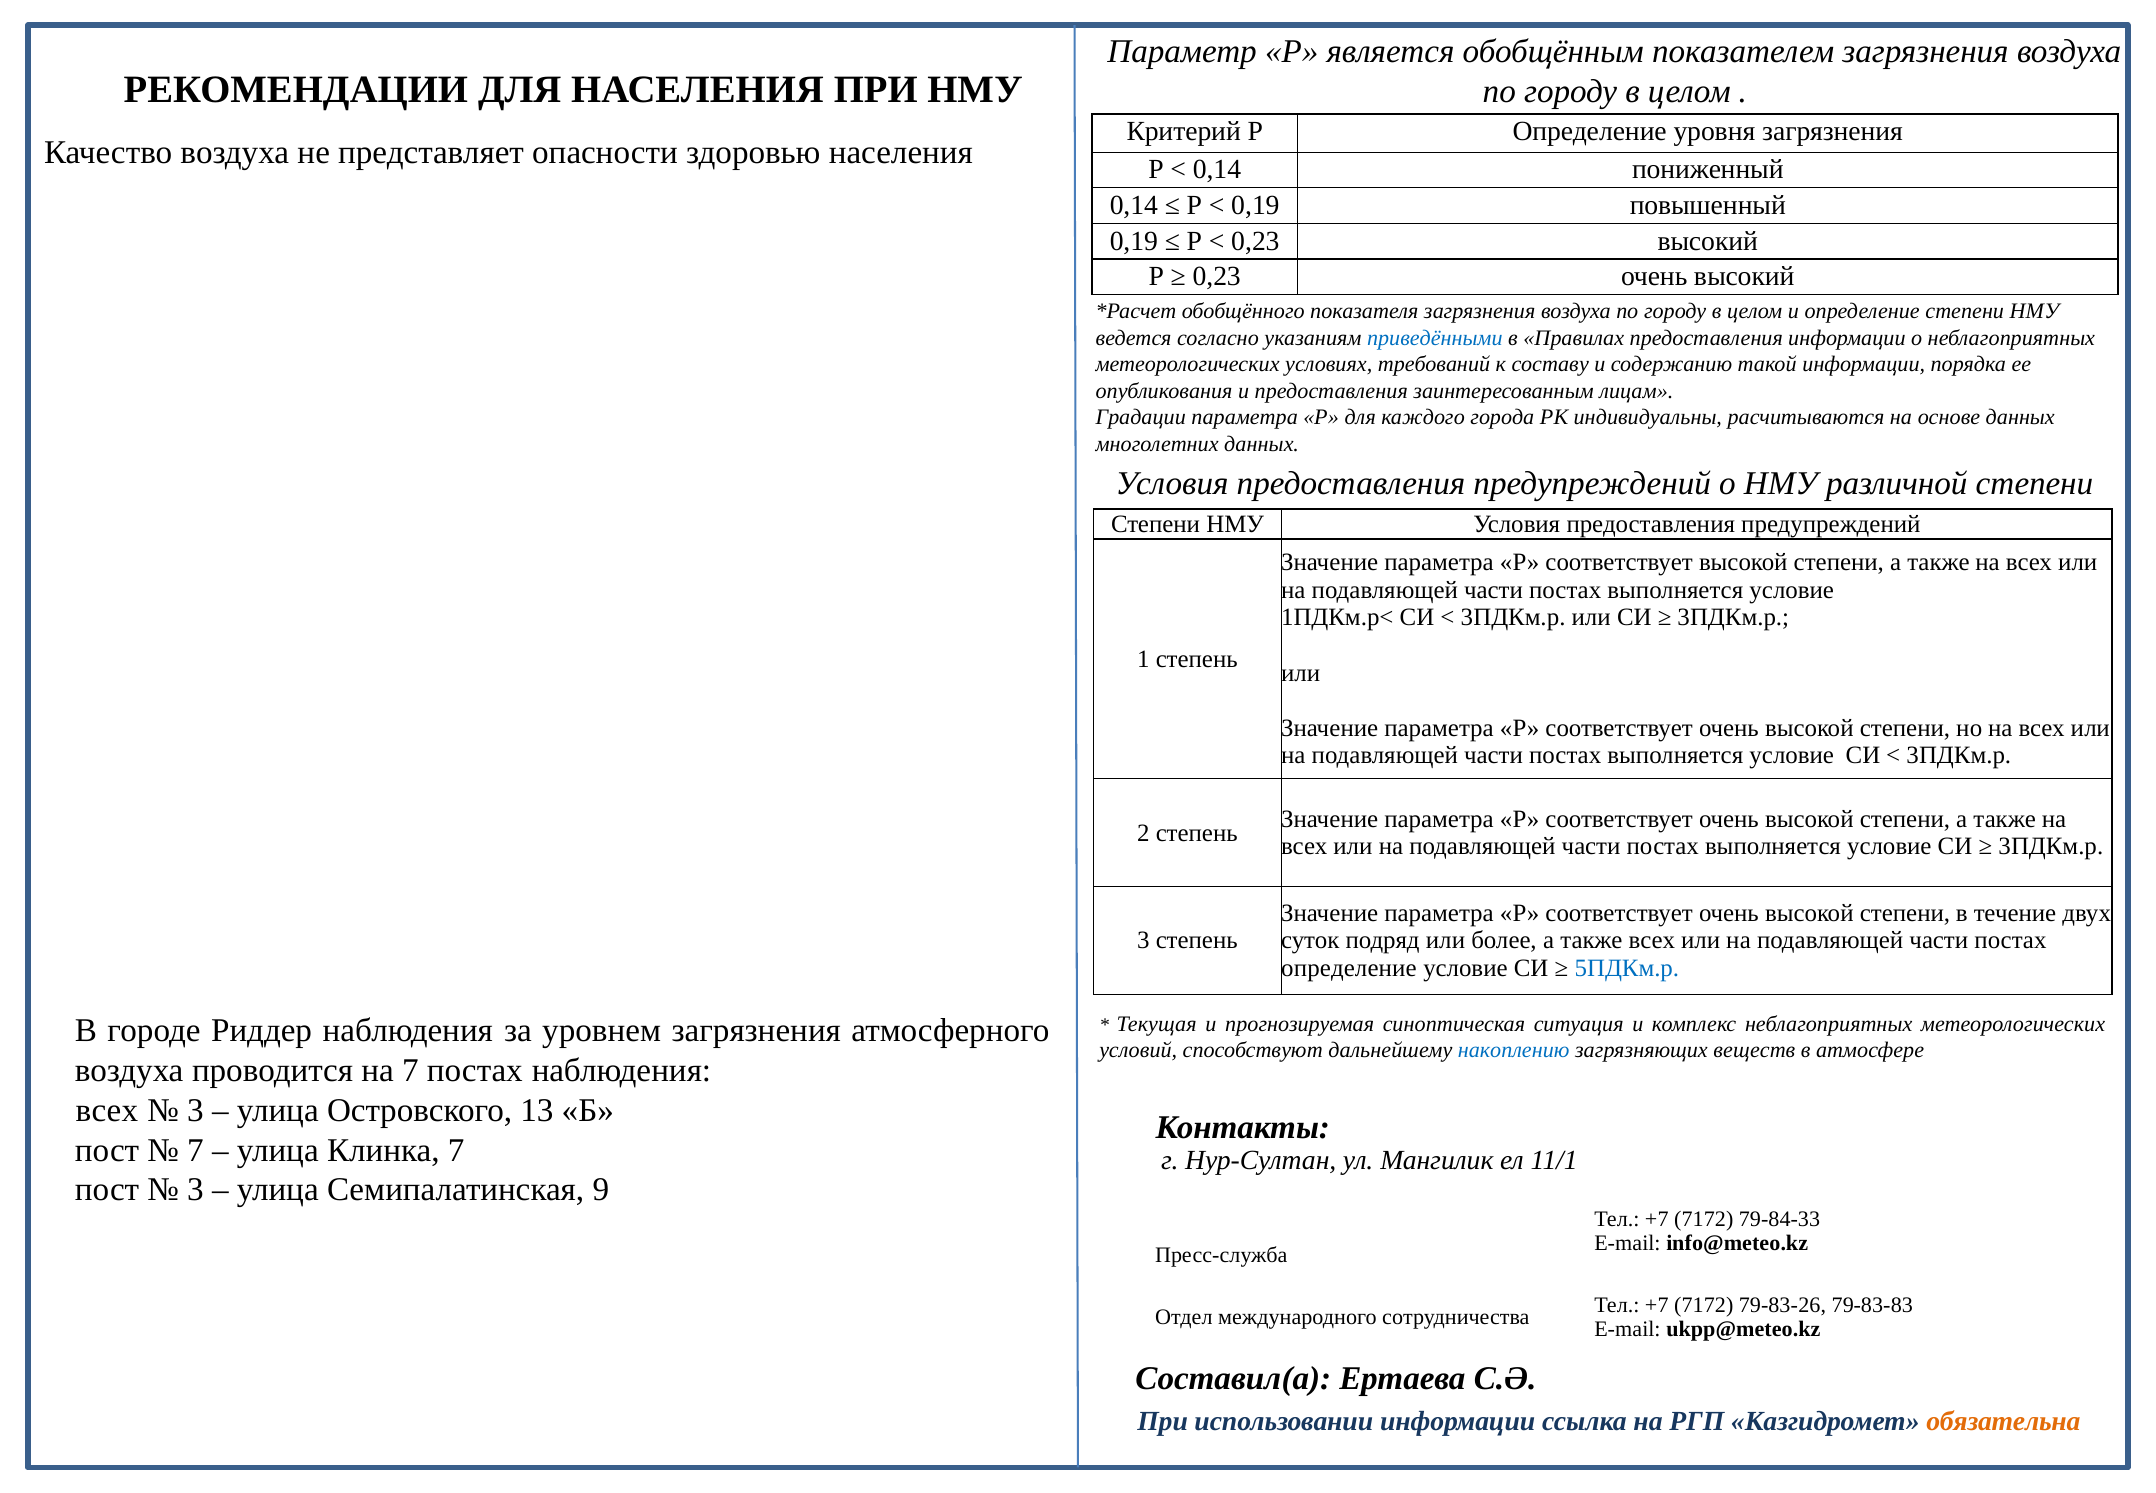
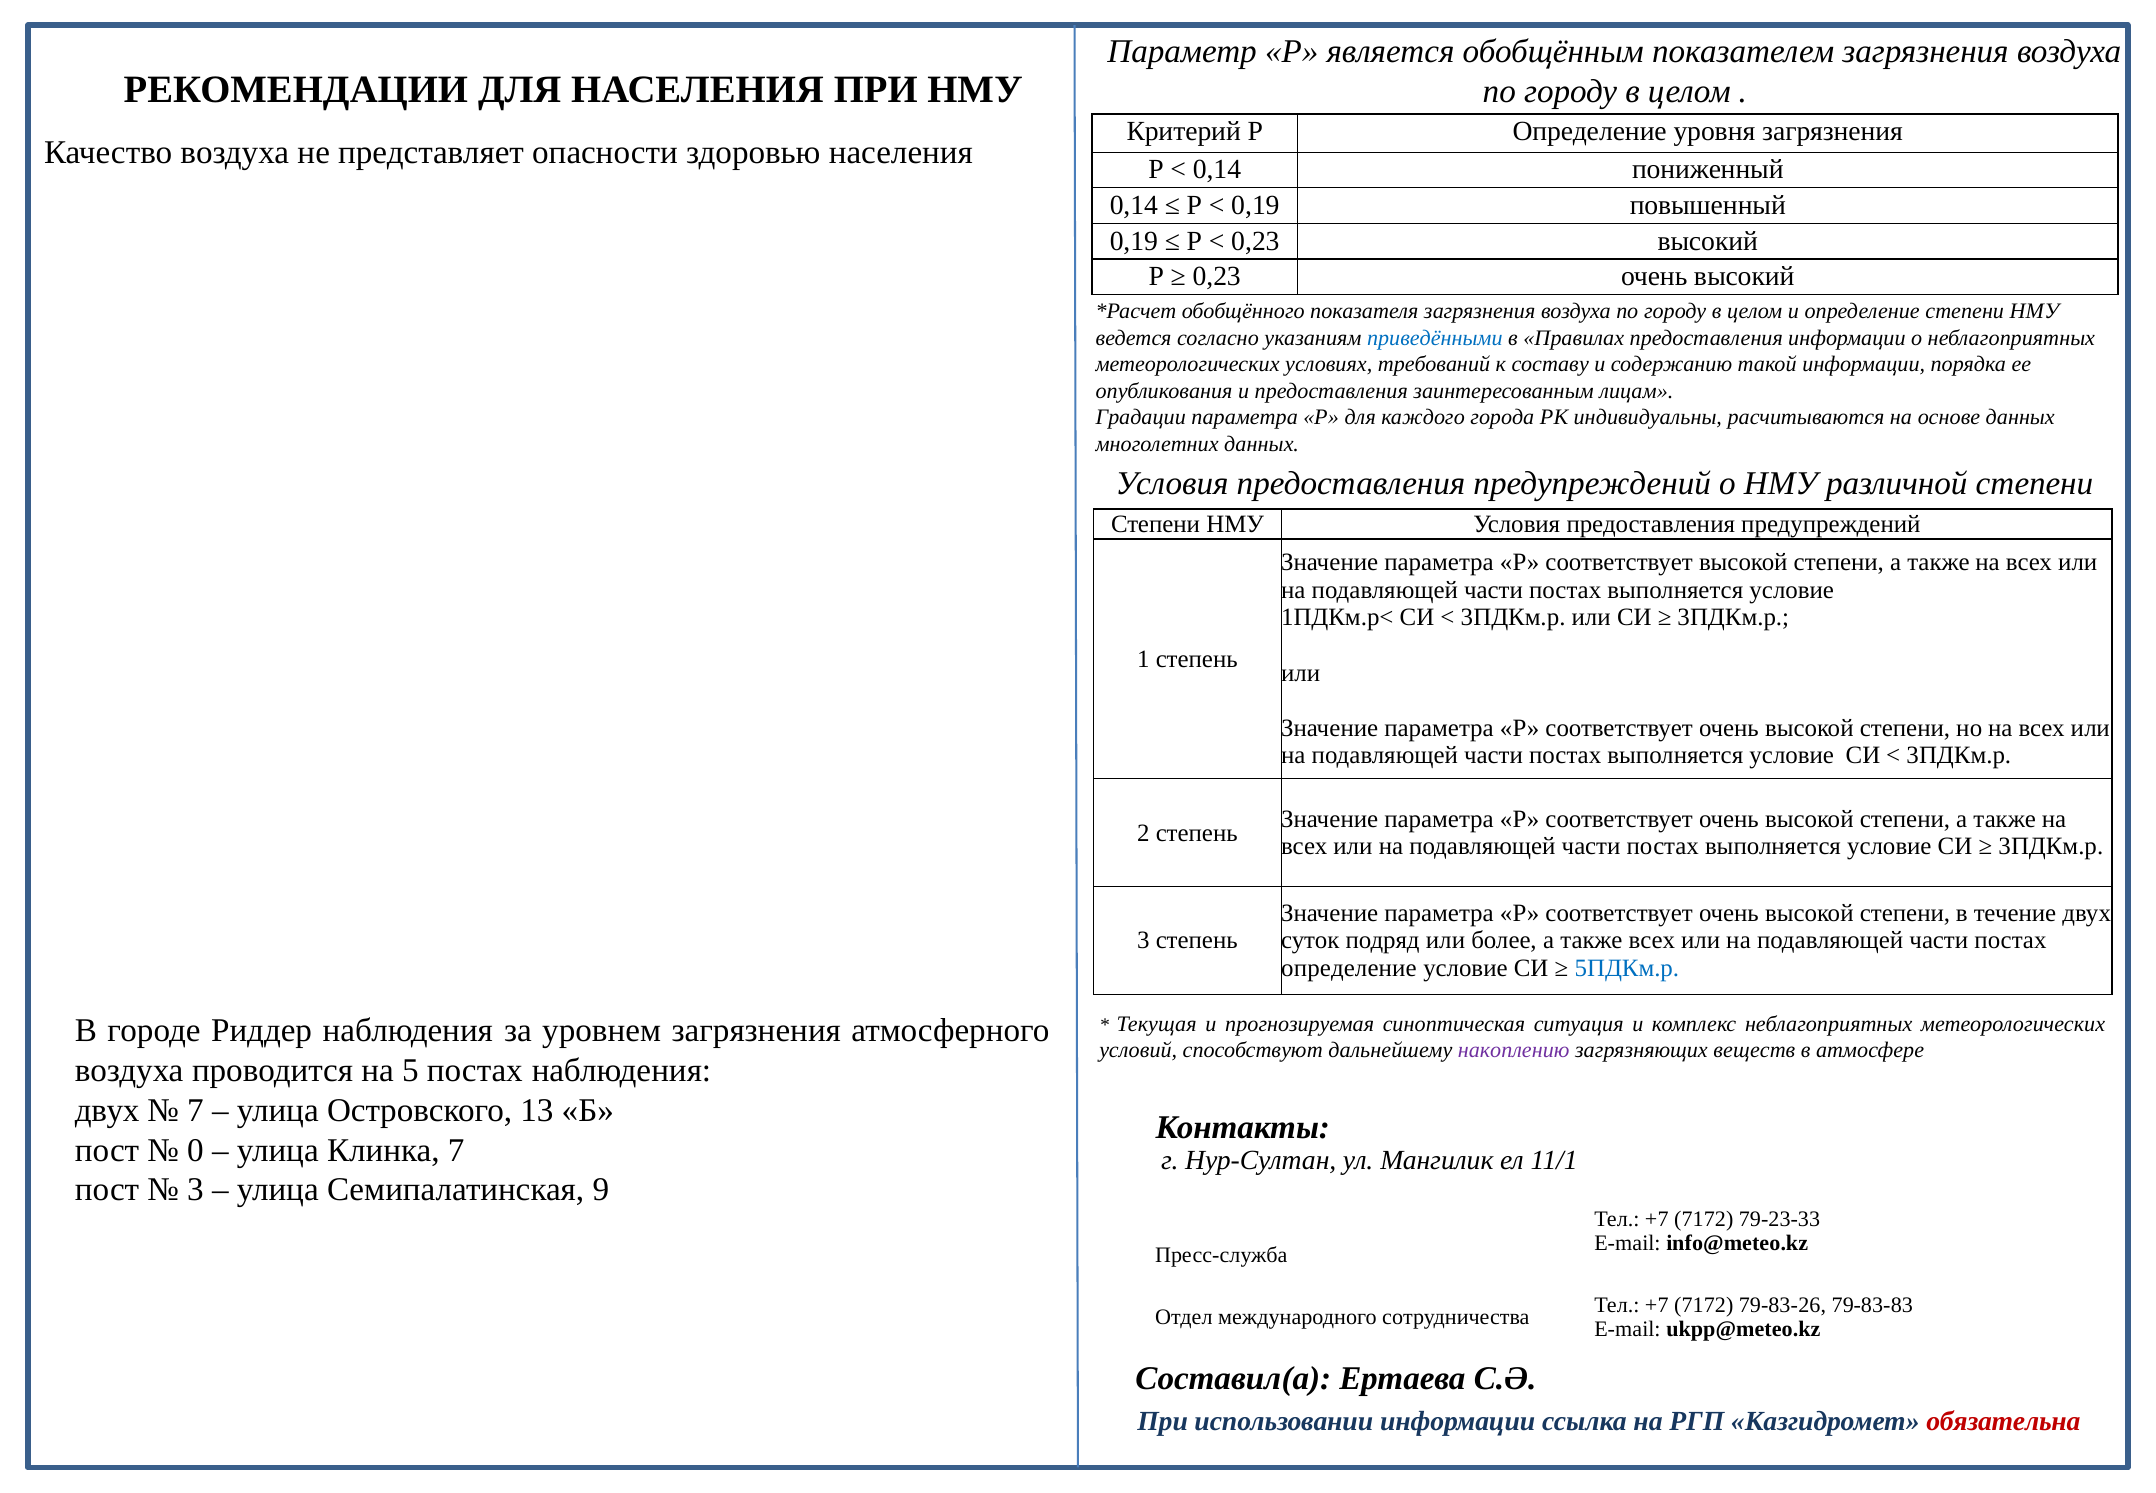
накоплению colour: blue -> purple
на 7: 7 -> 5
всех at (107, 1110): всех -> двух
3 at (195, 1110): 3 -> 7
7 at (195, 1150): 7 -> 0
79-84-33: 79-84-33 -> 79-23-33
обязательна colour: orange -> red
